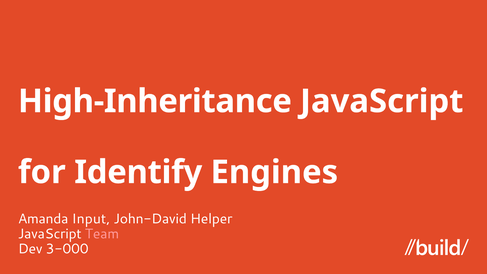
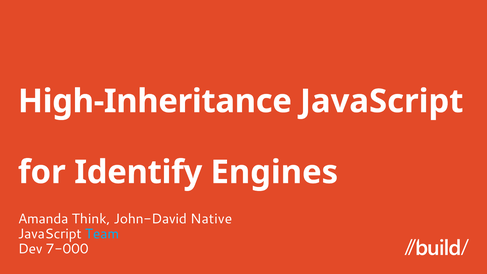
Input: Input -> Think
Helper: Helper -> Native
Team colour: pink -> light blue
3-000: 3-000 -> 7-000
